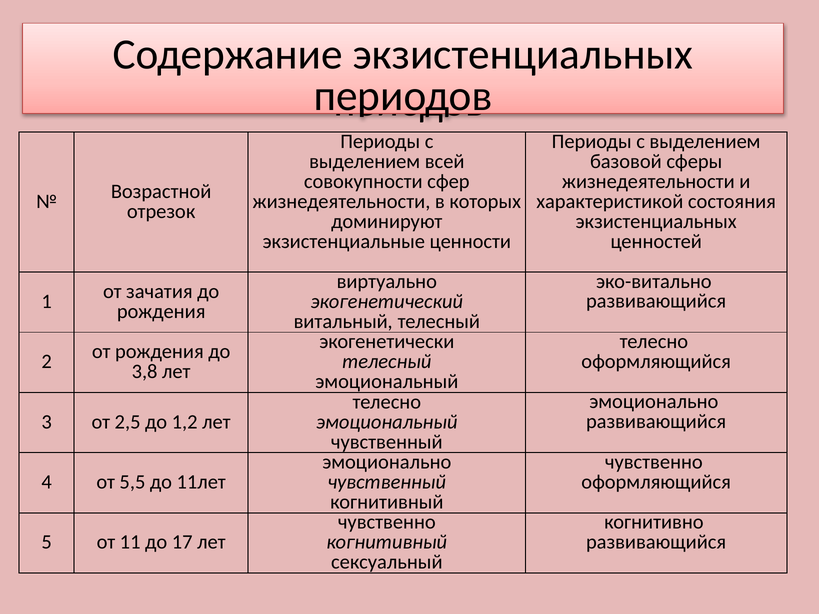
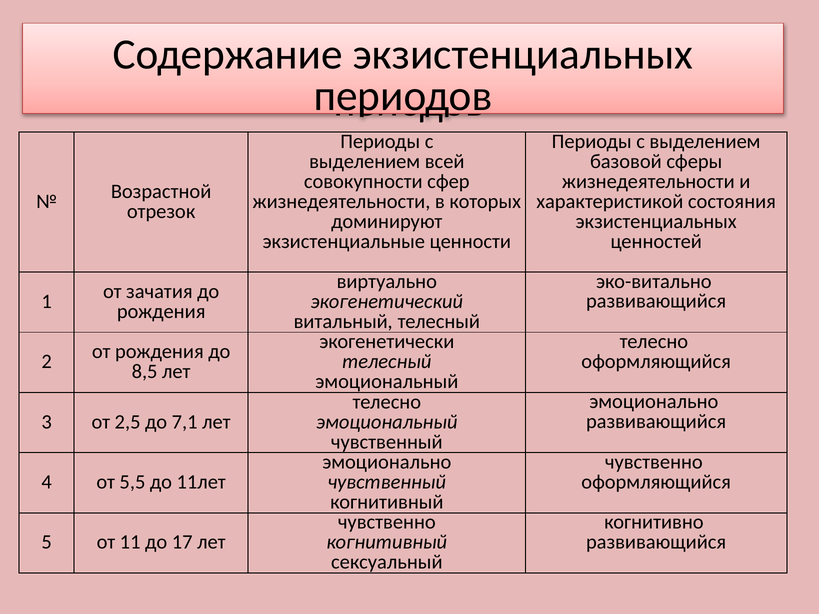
3,8: 3,8 -> 8,5
1,2: 1,2 -> 7,1
